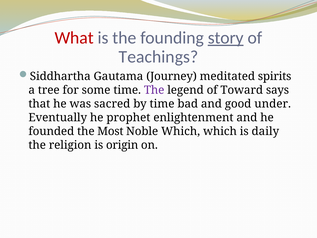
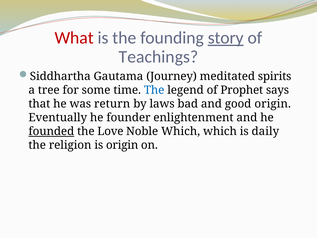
The at (154, 90) colour: purple -> blue
Toward: Toward -> Prophet
sacred: sacred -> return
by time: time -> laws
good under: under -> origin
prophet: prophet -> founder
founded underline: none -> present
Most: Most -> Love
